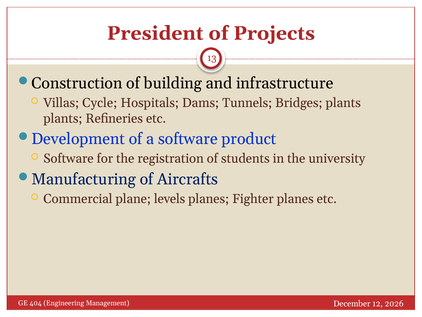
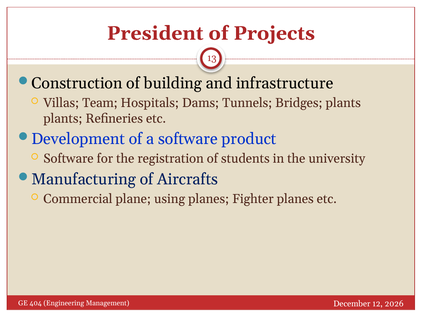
Cycle: Cycle -> Team
levels: levels -> using
